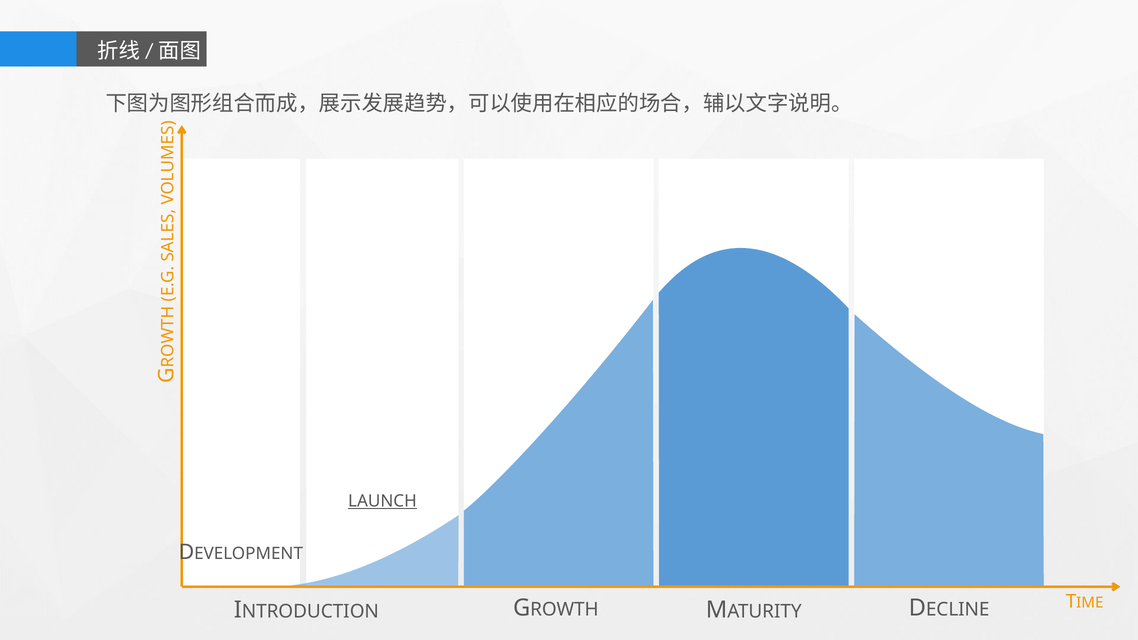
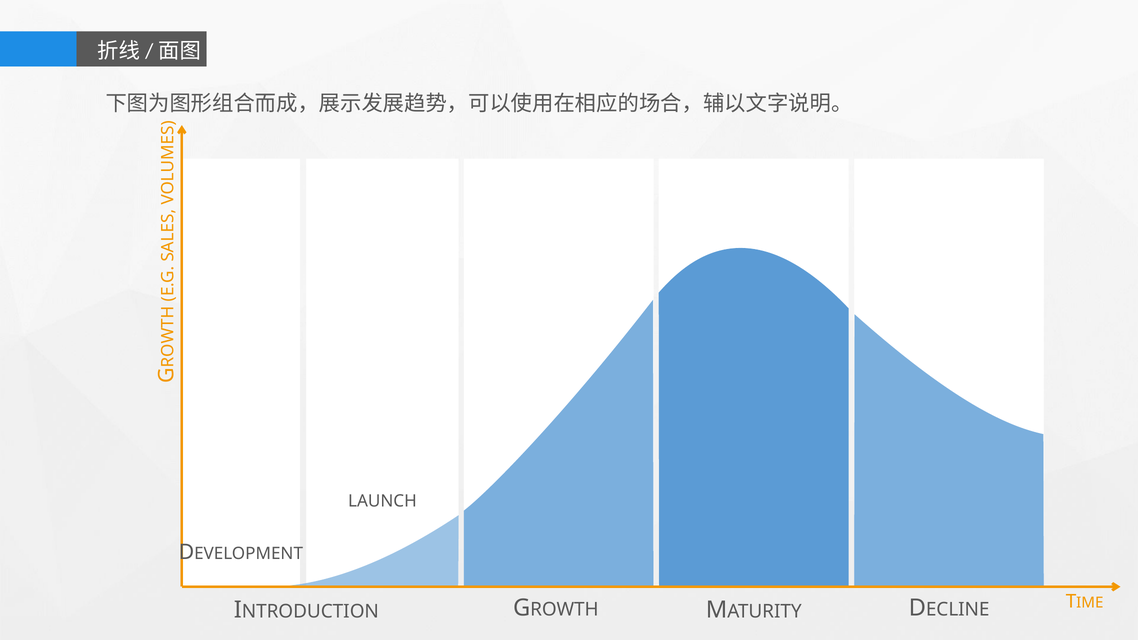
LAUNCH underline: present -> none
